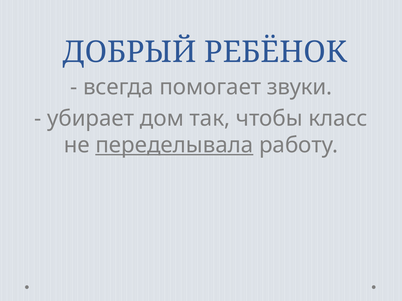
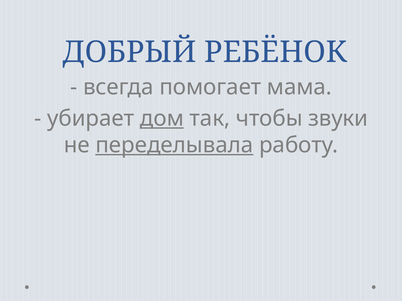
звуки: звуки -> мама
дом underline: none -> present
класс: класс -> звуки
